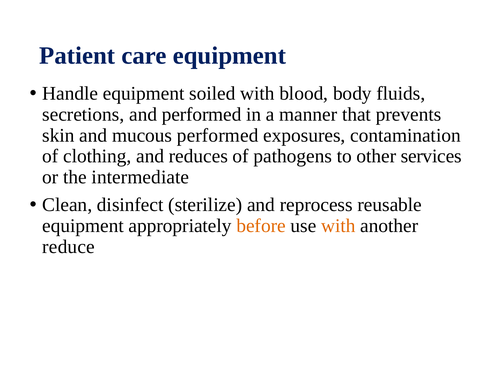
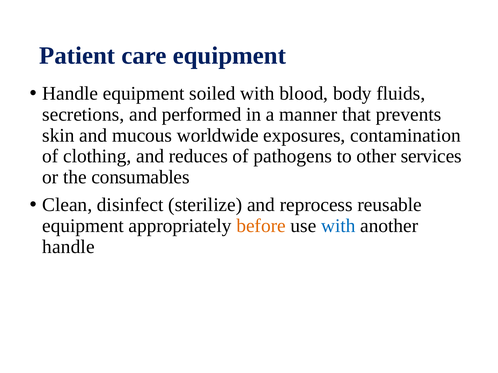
mucous performed: performed -> worldwide
intermediate: intermediate -> consumables
with at (338, 226) colour: orange -> blue
reduce at (69, 247): reduce -> handle
